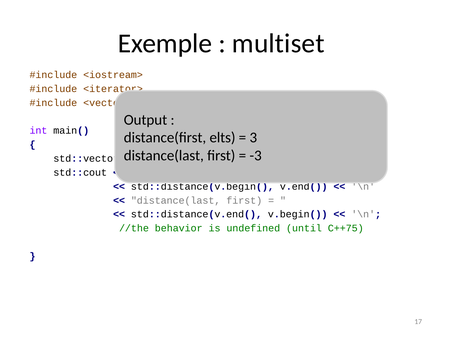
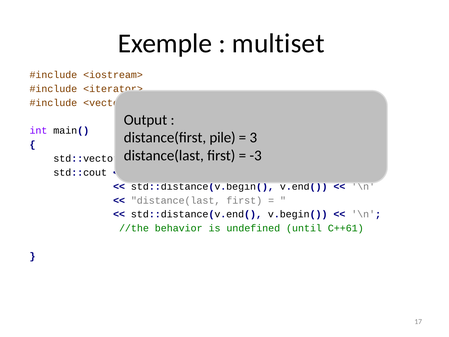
elts: elts -> pile
C++75: C++75 -> C++61
